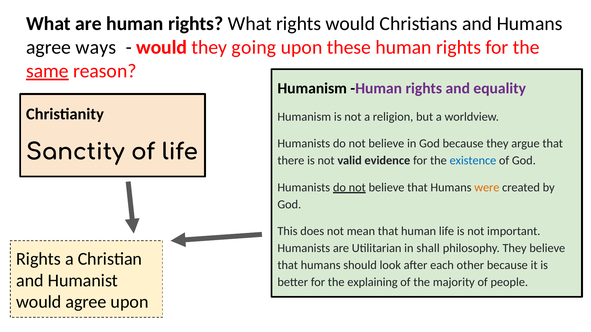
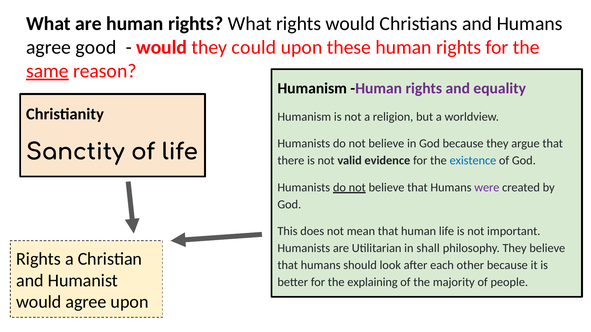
ways: ways -> good
going: going -> could
were colour: orange -> purple
